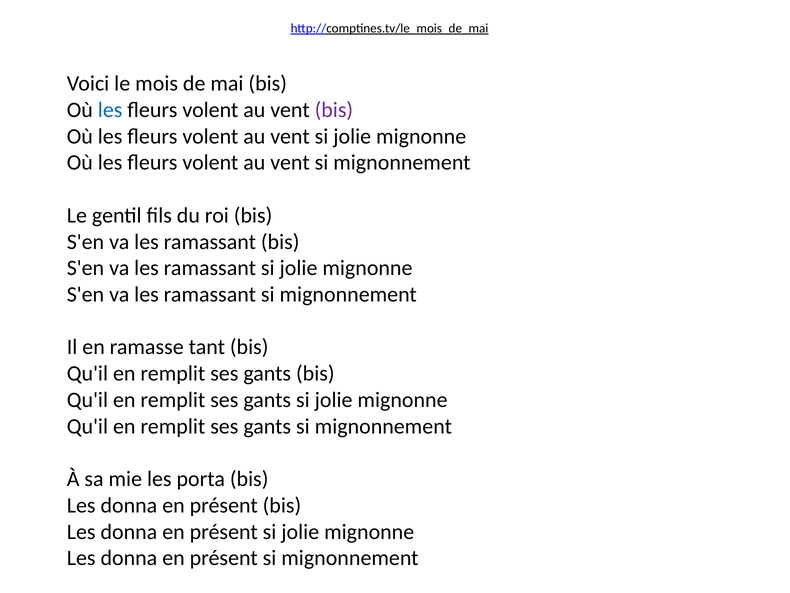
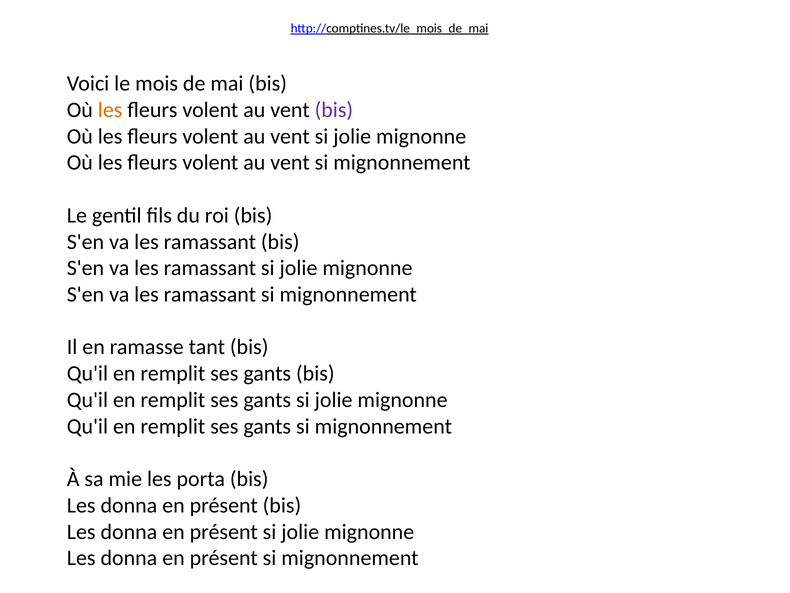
les at (110, 110) colour: blue -> orange
